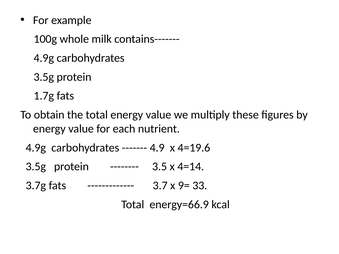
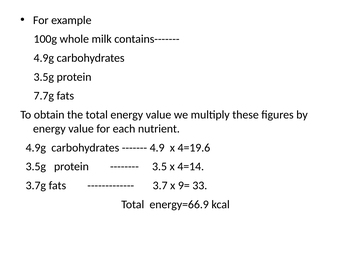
1.7g: 1.7g -> 7.7g
